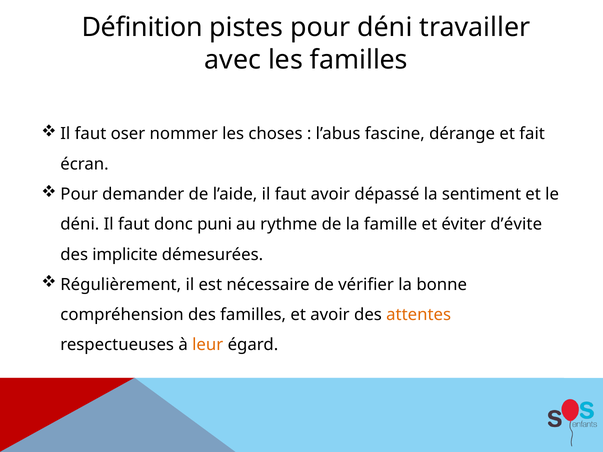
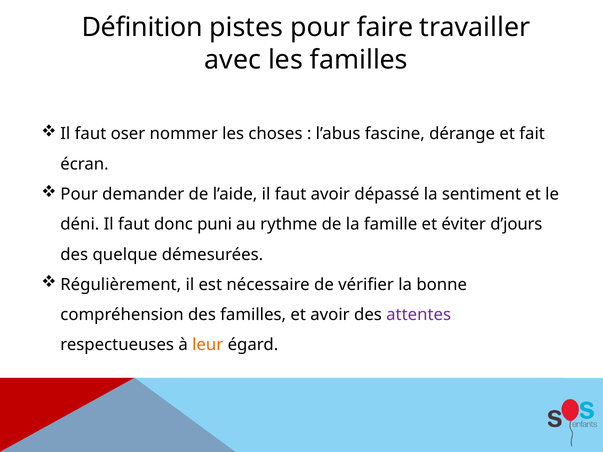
pour déni: déni -> faire
d’évite: d’évite -> d’jours
implicite: implicite -> quelque
attentes colour: orange -> purple
